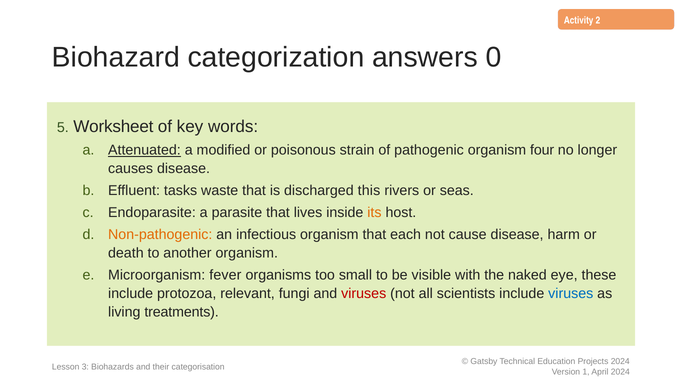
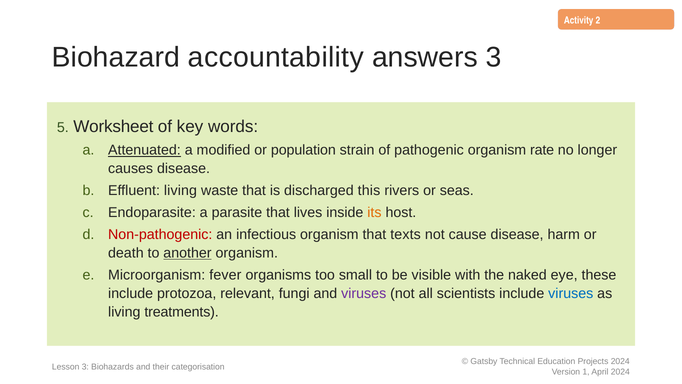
categorization: categorization -> accountability
answers 0: 0 -> 3
poisonous: poisonous -> population
four: four -> rate
Effluent tasks: tasks -> living
Non-pathogenic colour: orange -> red
each: each -> texts
another underline: none -> present
viruses at (364, 293) colour: red -> purple
